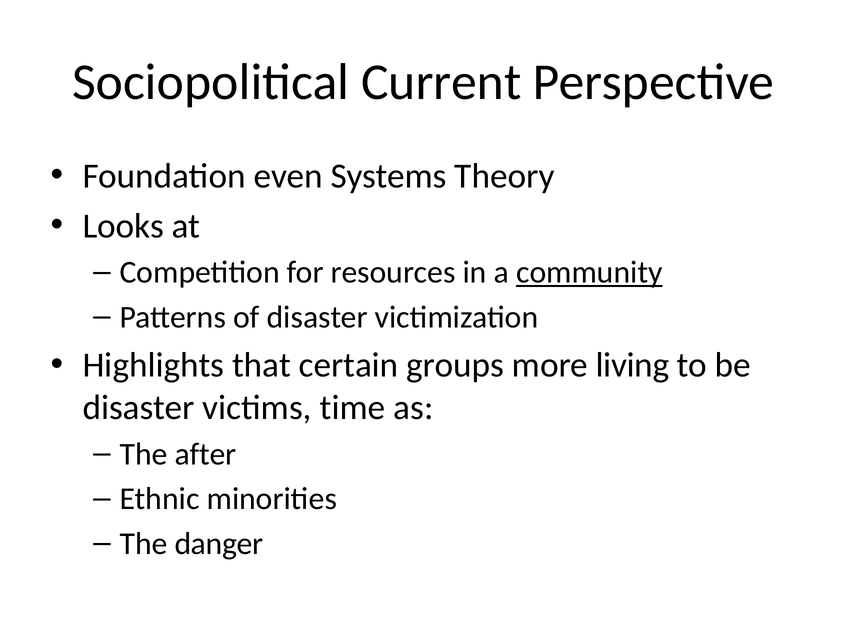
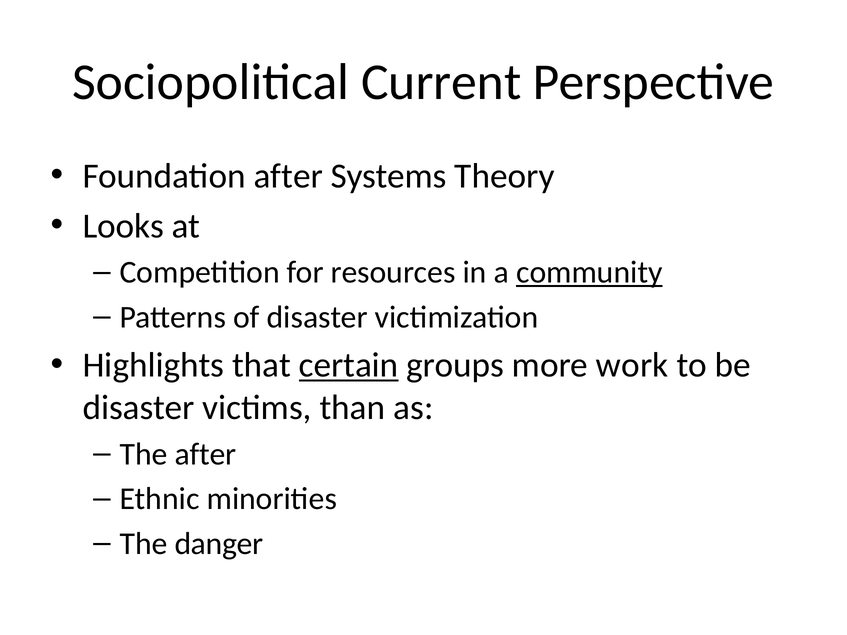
Foundation even: even -> after
certain underline: none -> present
living: living -> work
time: time -> than
